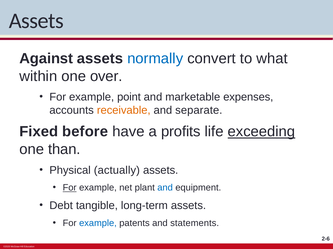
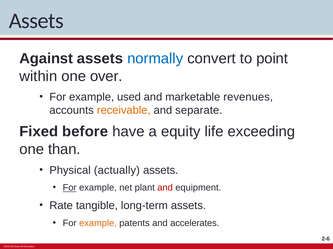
what: what -> point
point: point -> used
expenses: expenses -> revenues
profits: profits -> equity
exceeding underline: present -> none
and at (165, 188) colour: blue -> red
Debt: Debt -> Rate
example at (98, 224) colour: blue -> orange
statements: statements -> accelerates
